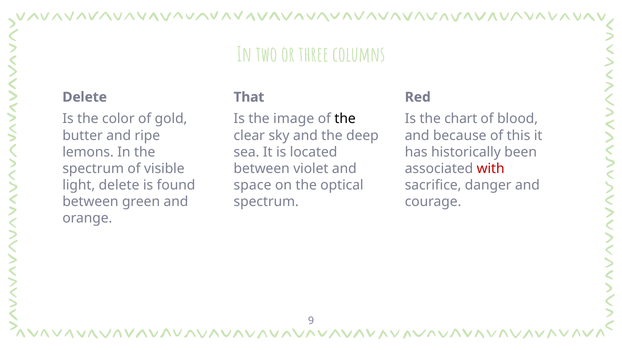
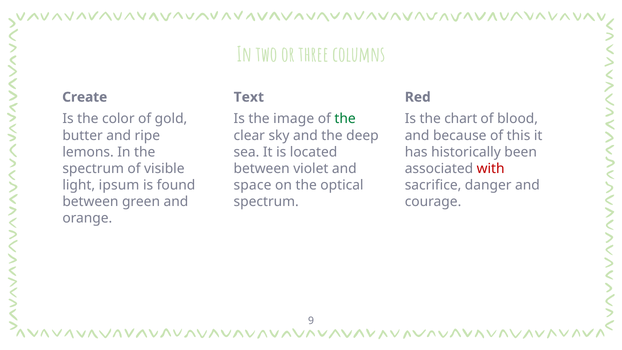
Delete at (85, 97): Delete -> Create
That: That -> Text
the at (345, 119) colour: black -> green
light delete: delete -> ipsum
